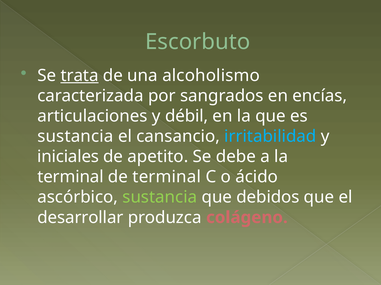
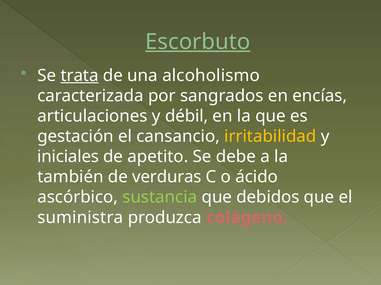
Escorbuto underline: none -> present
sustancia at (75, 137): sustancia -> gestación
irritabilidad colour: light blue -> yellow
terminal at (71, 177): terminal -> también
de terminal: terminal -> verduras
desarrollar: desarrollar -> suministra
